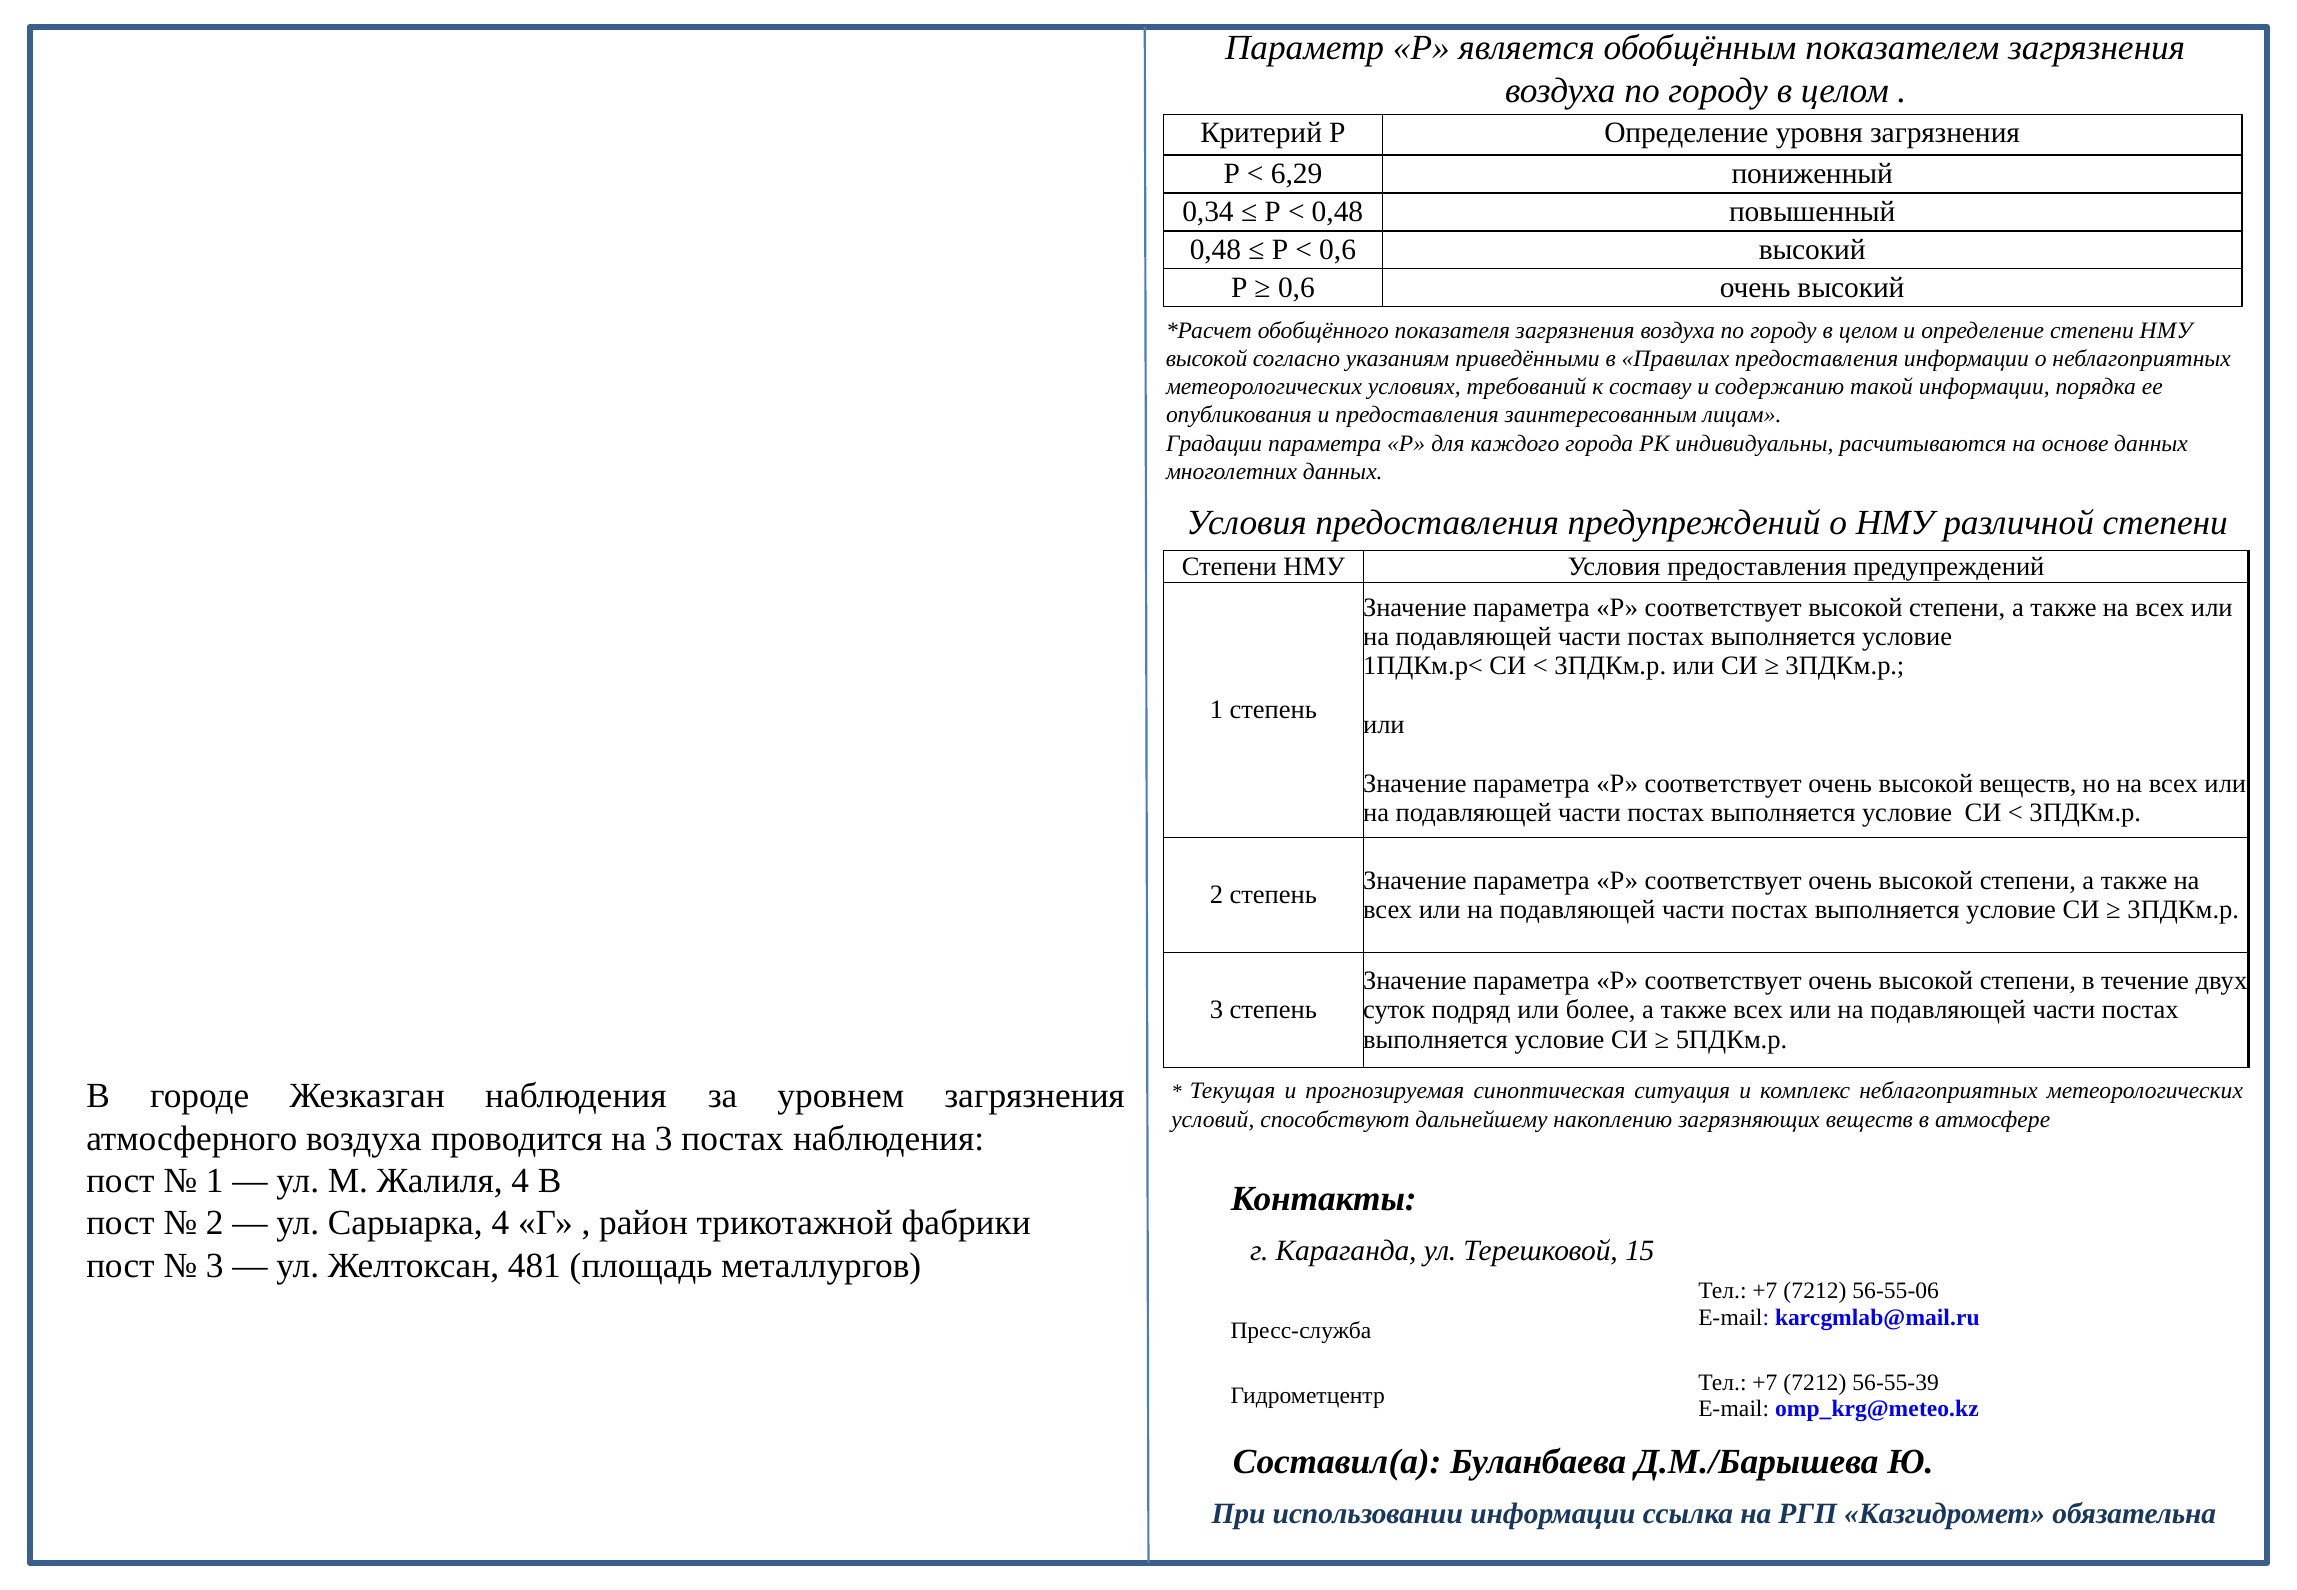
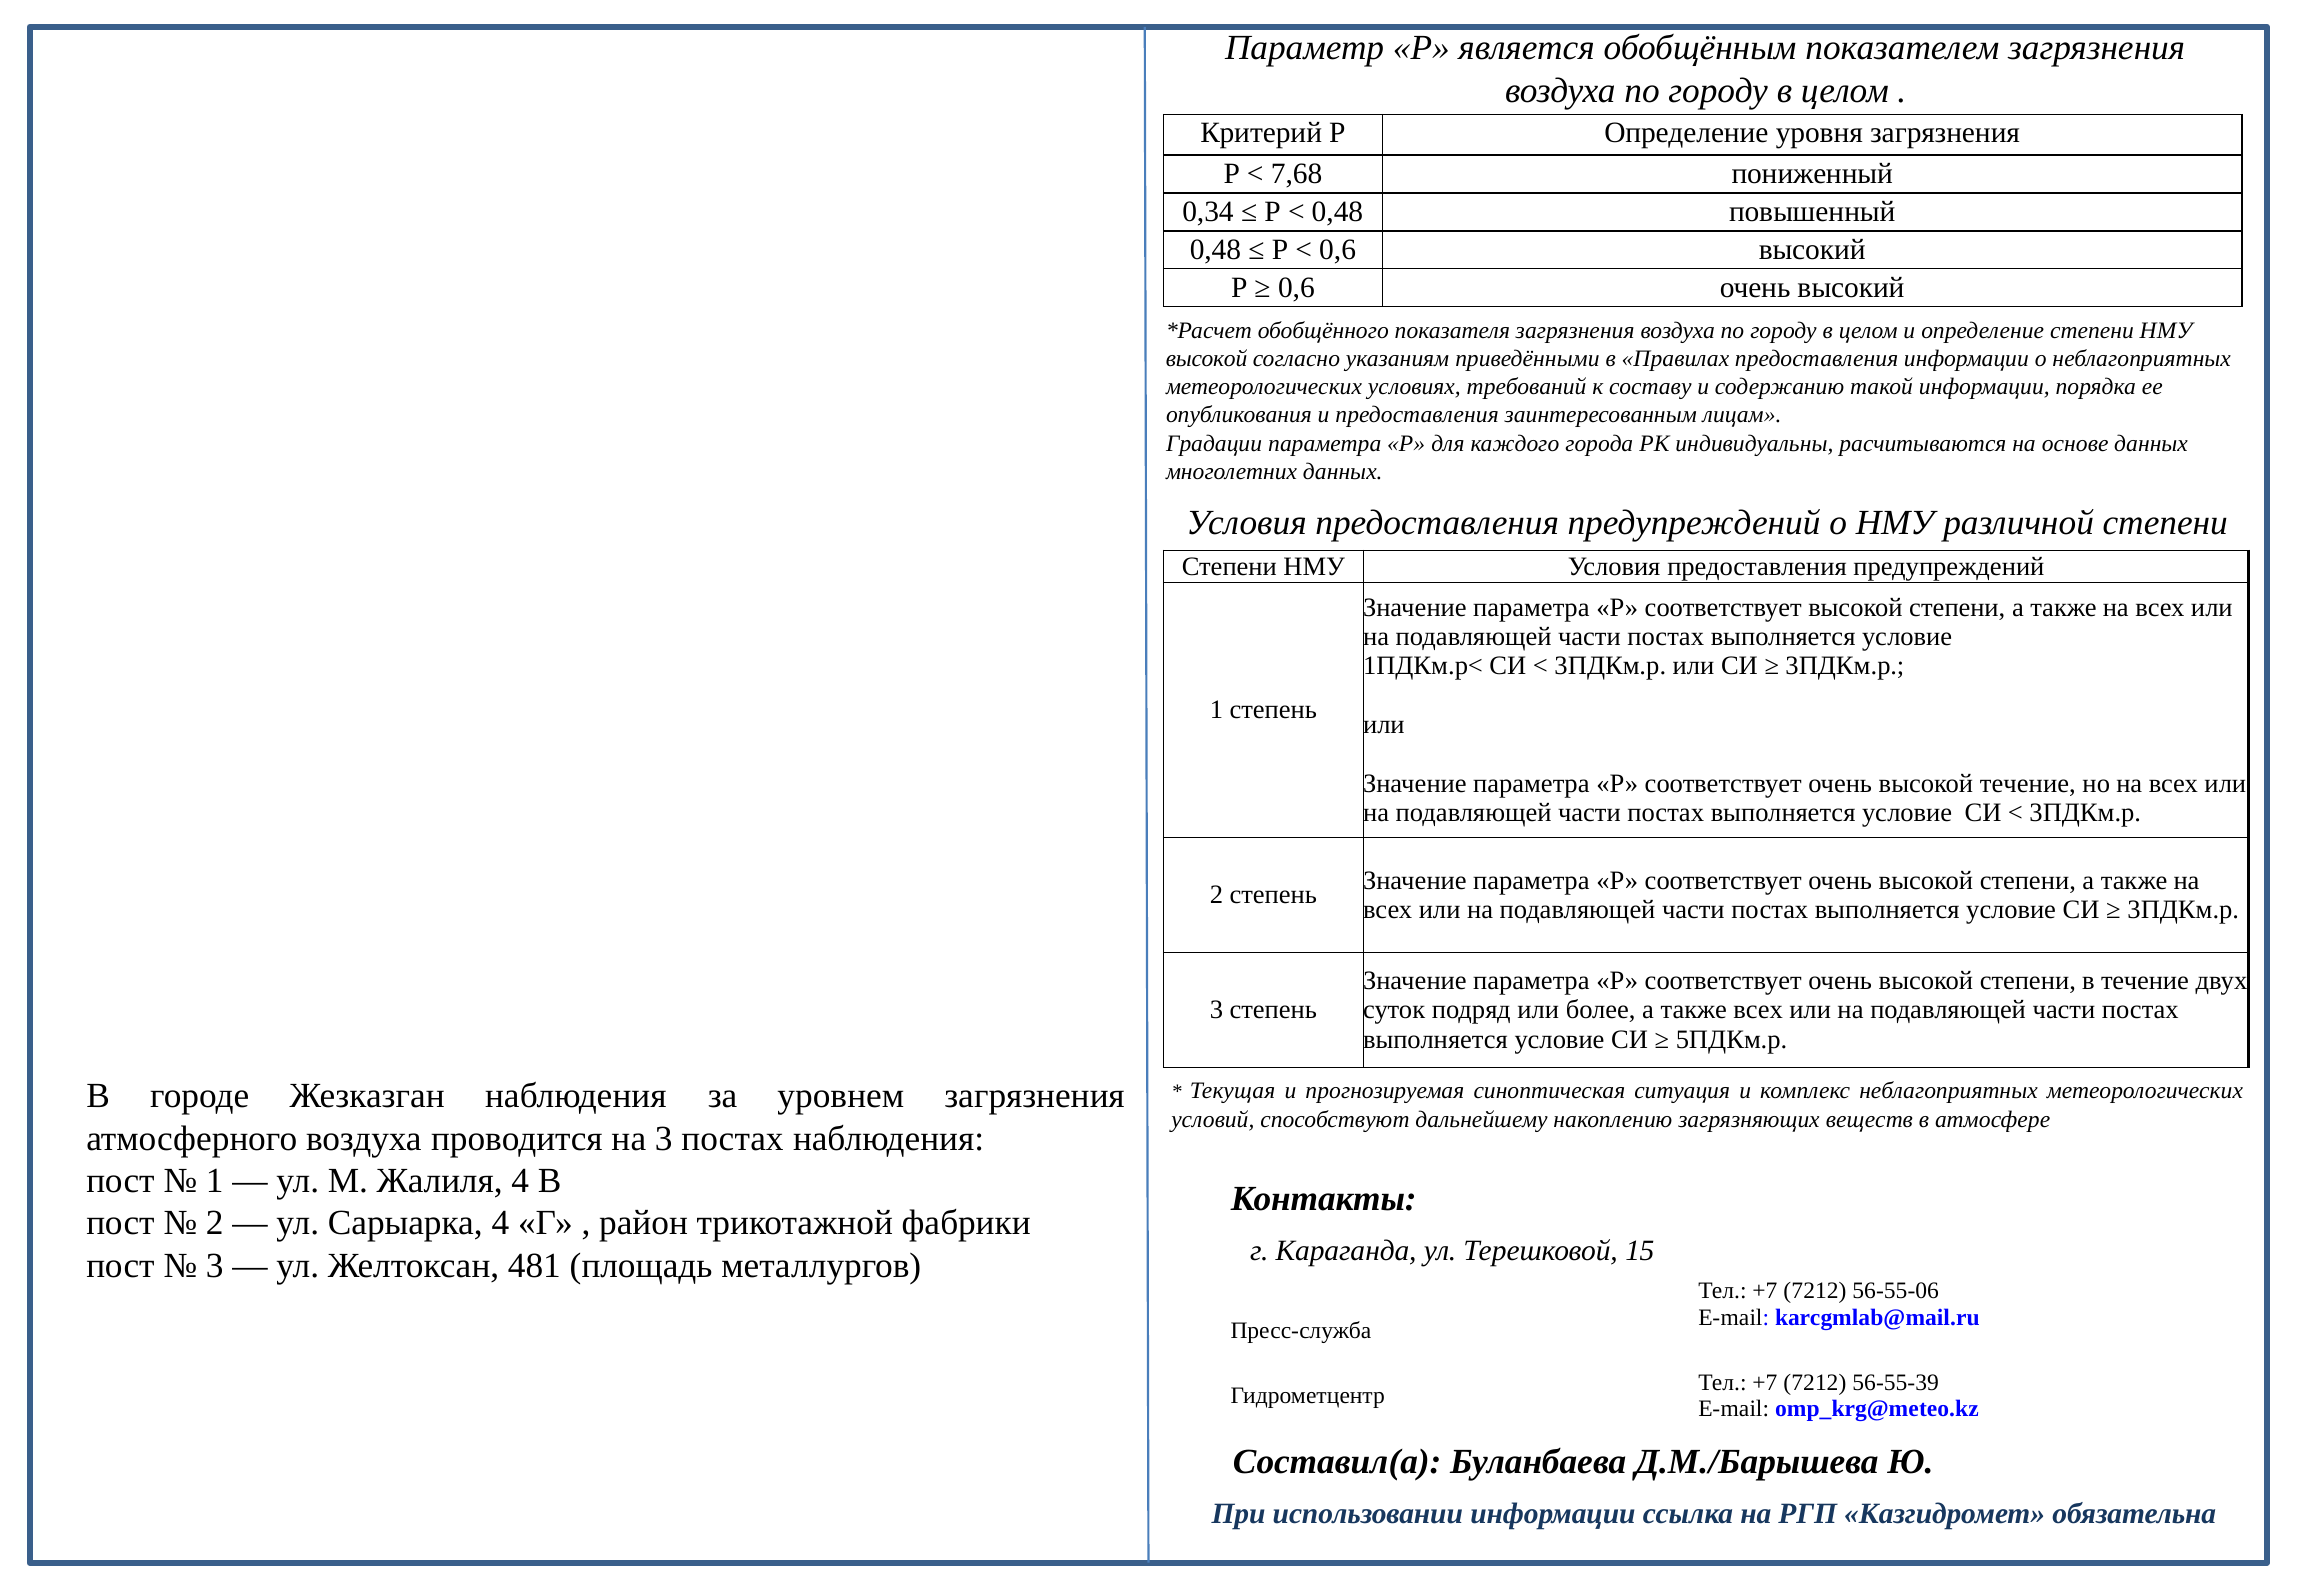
6,29: 6,29 -> 7,68
высокой веществ: веществ -> течение
